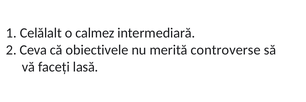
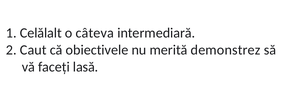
calmez: calmez -> câteva
Ceva: Ceva -> Caut
controverse: controverse -> demonstrez
